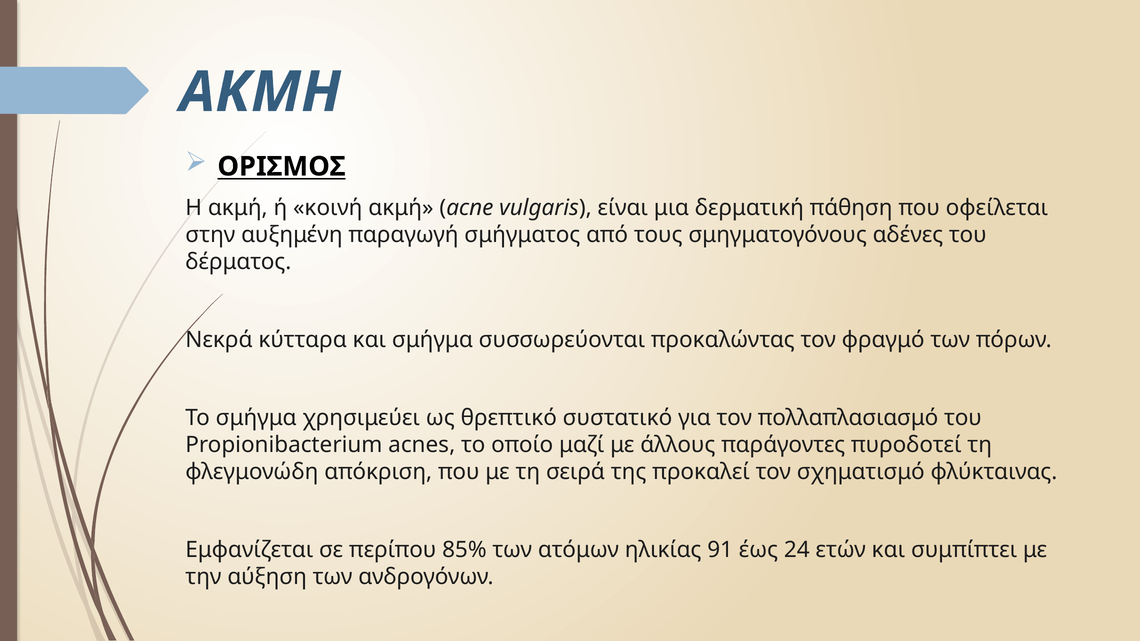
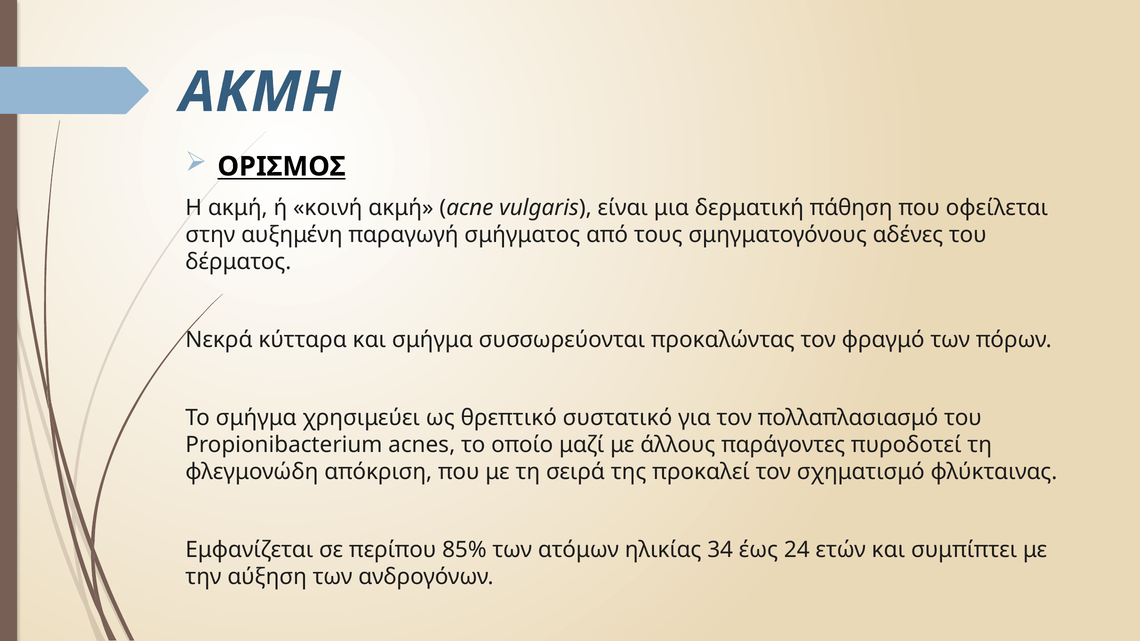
91: 91 -> 34
